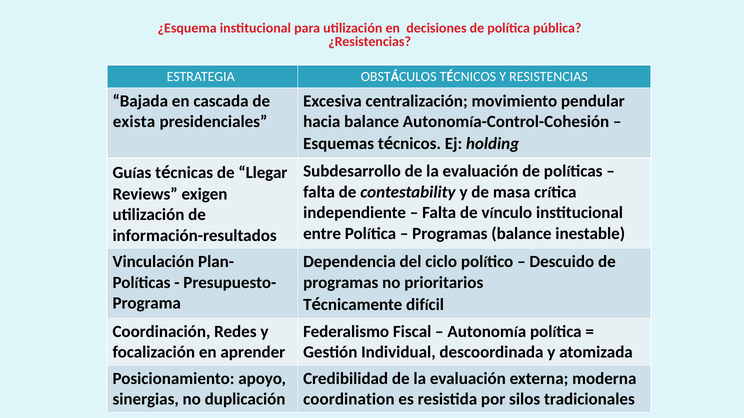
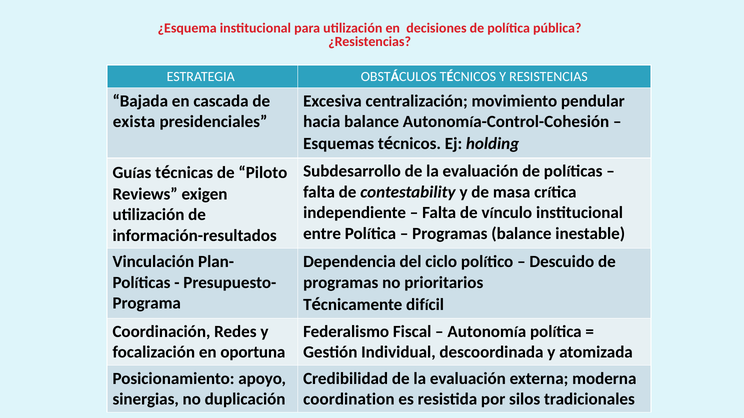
Llegar: Llegar -> Piloto
aprender: aprender -> oportuna
